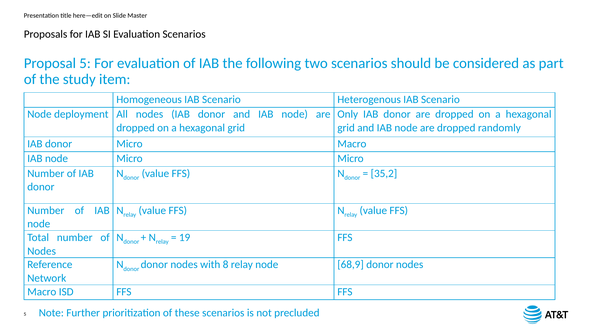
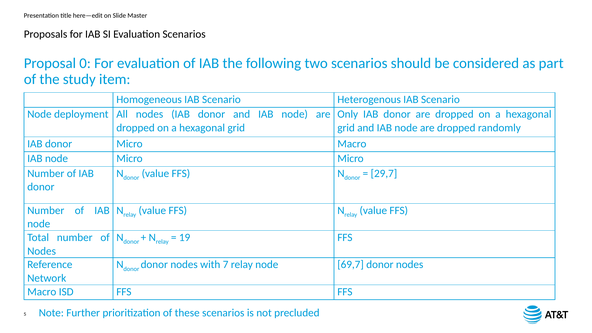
Proposal 5: 5 -> 0
35,2: 35,2 -> 29,7
8: 8 -> 7
68,9: 68,9 -> 69,7
